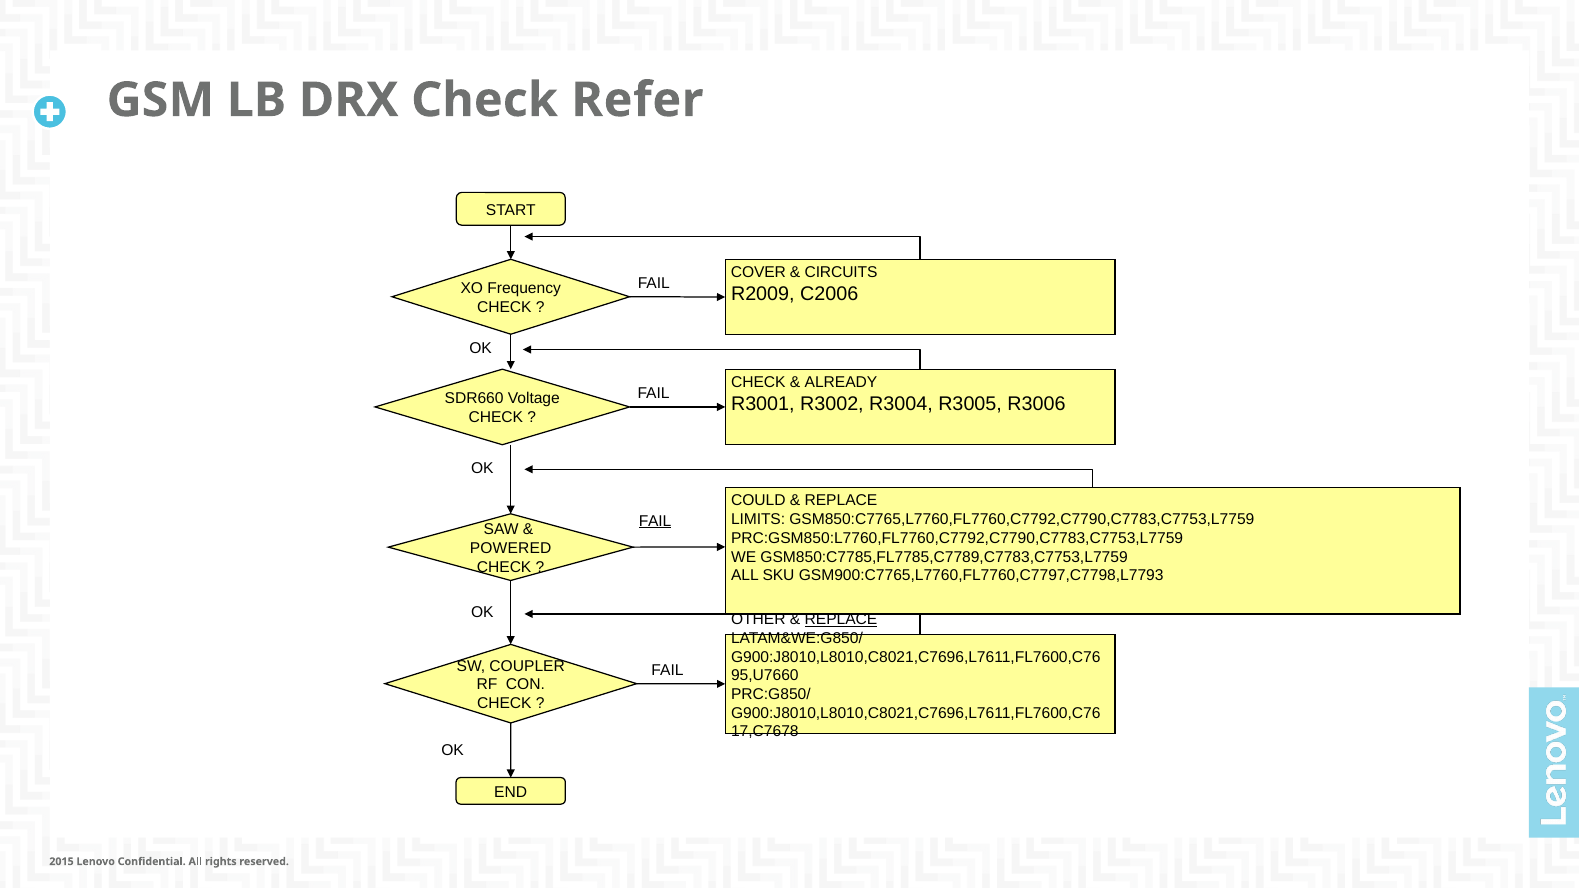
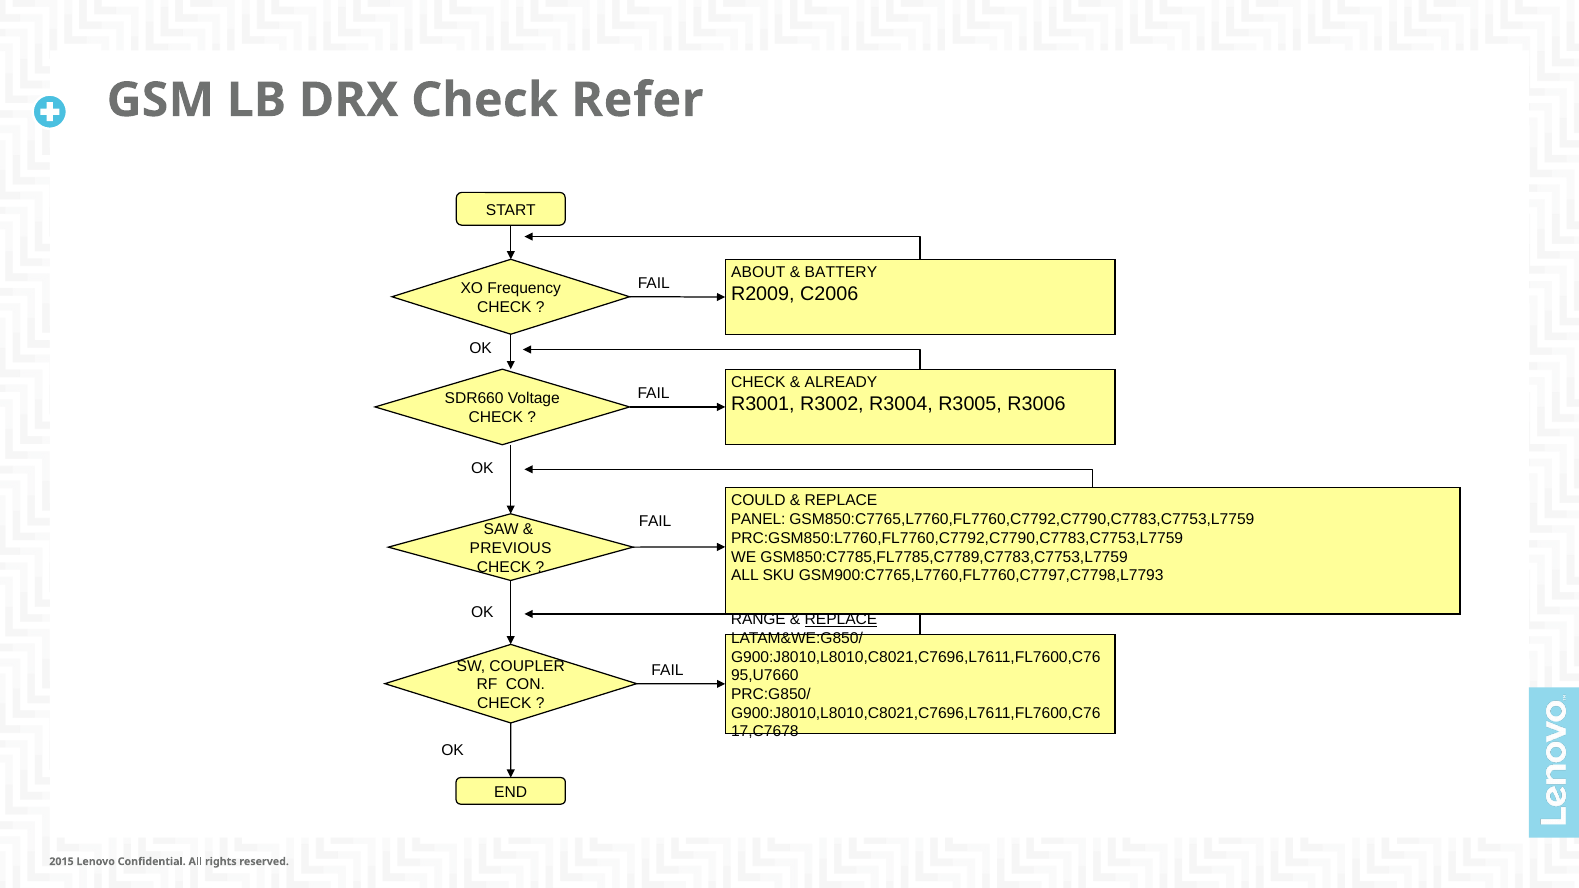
COVER: COVER -> ABOUT
CIRCUITS: CIRCUITS -> BATTERY
LIMITS: LIMITS -> PANEL
FAIL at (655, 521) underline: present -> none
POWERED: POWERED -> PREVIOUS
OTHER: OTHER -> RANGE
